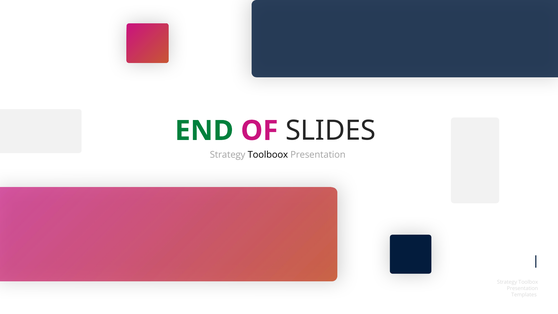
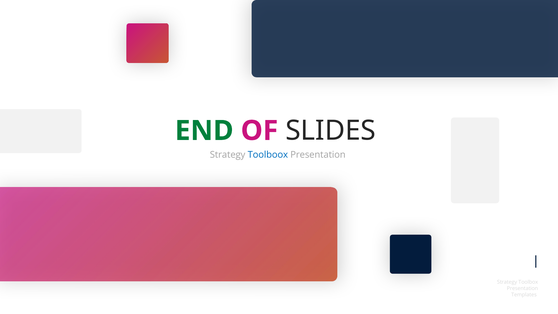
Toolboox colour: black -> blue
